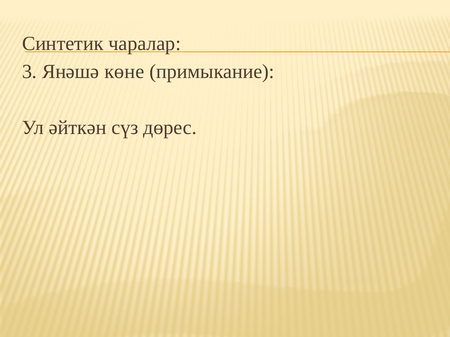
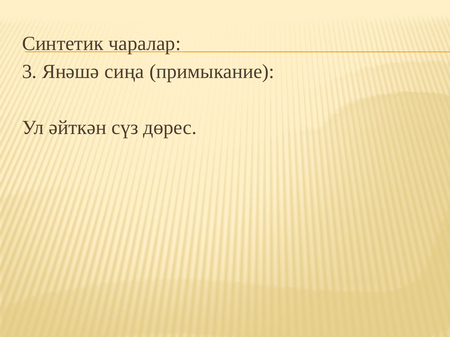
көне: көне -> сиңа
